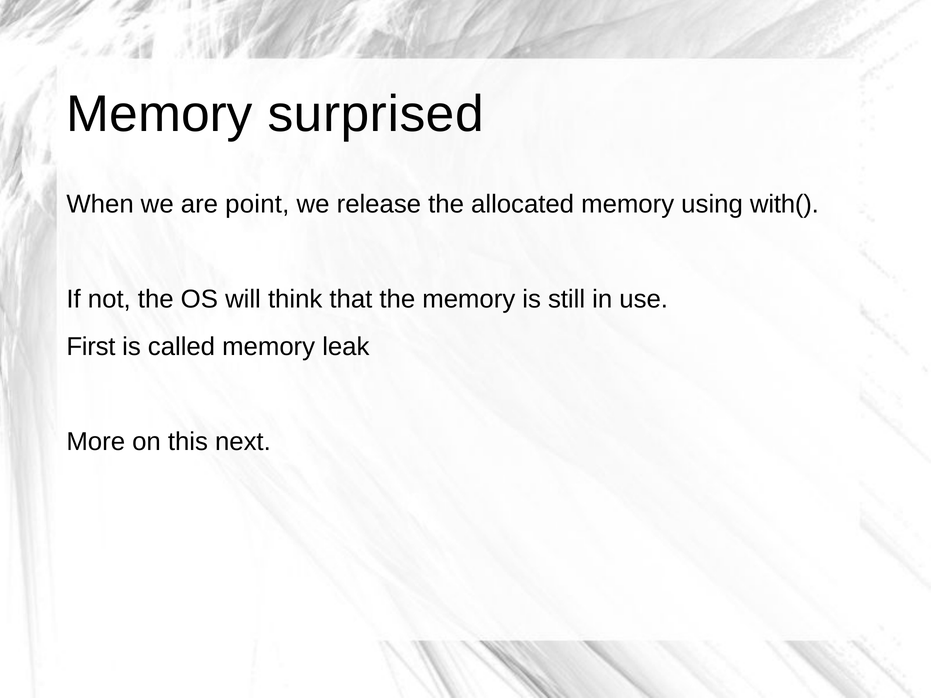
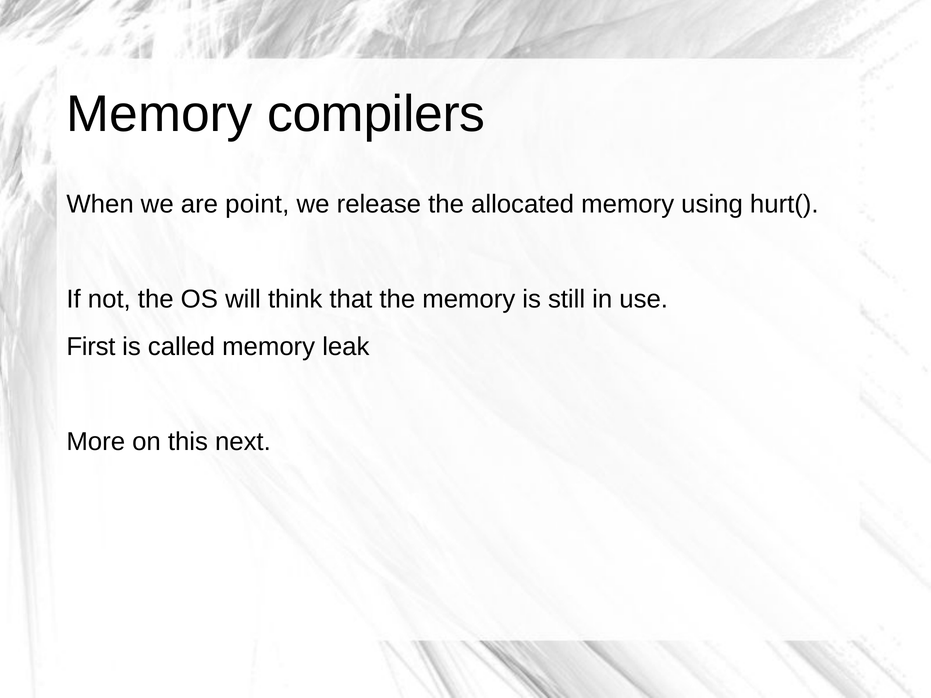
surprised: surprised -> compilers
with(: with( -> hurt(
